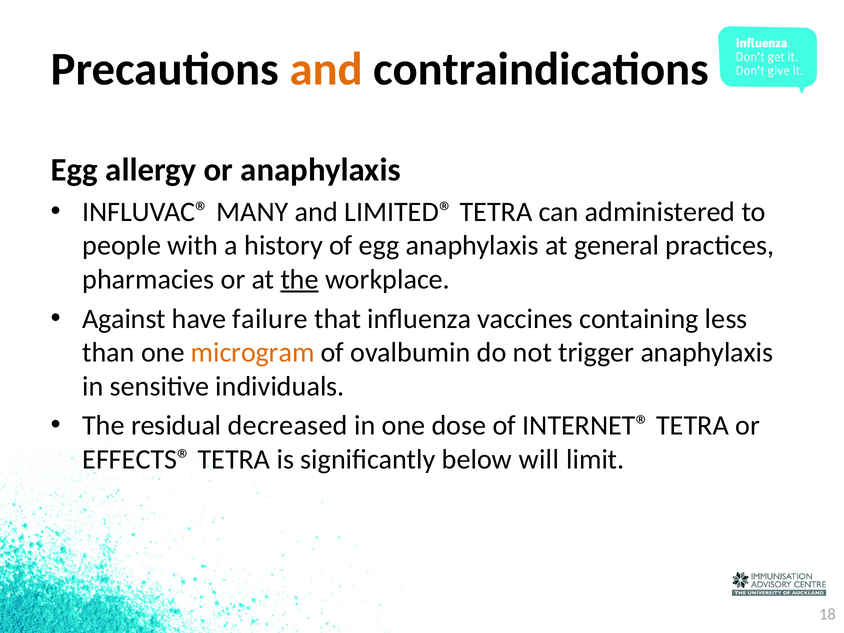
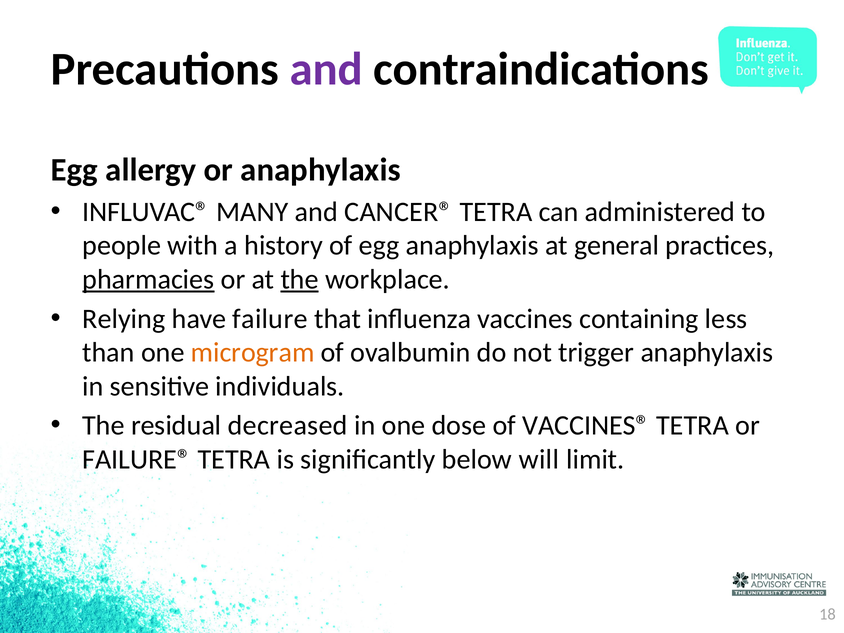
and at (326, 69) colour: orange -> purple
LIMITED®: LIMITED® -> CANCER®
pharmacies underline: none -> present
Against: Against -> Relying
INTERNET®: INTERNET® -> VACCINES®
EFFECTS®: EFFECTS® -> FAILURE®
